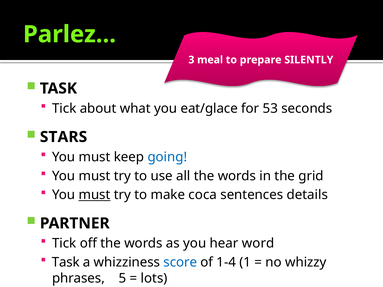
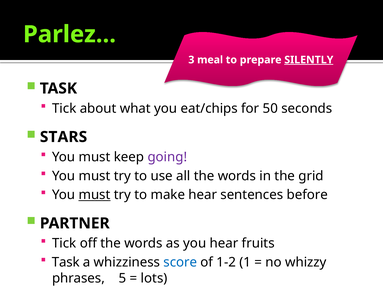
SILENTLY underline: none -> present
eat/glace: eat/glace -> eat/chips
53: 53 -> 50
going colour: blue -> purple
make coca: coca -> hear
details: details -> before
word: word -> fruits
1-4: 1-4 -> 1-2
